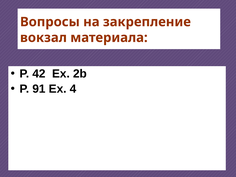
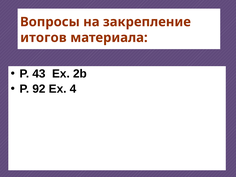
вокзал: вокзал -> итогов
42: 42 -> 43
91: 91 -> 92
